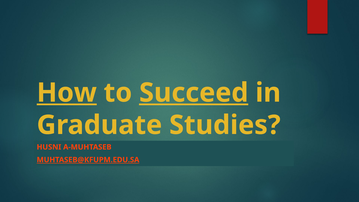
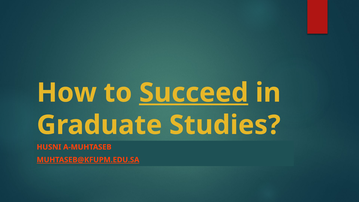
How underline: present -> none
